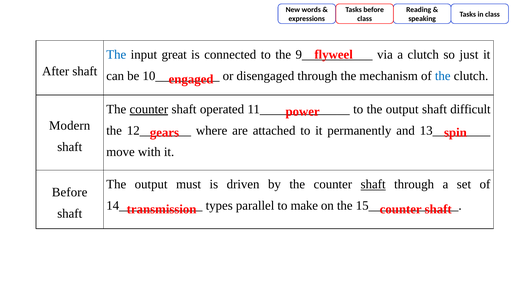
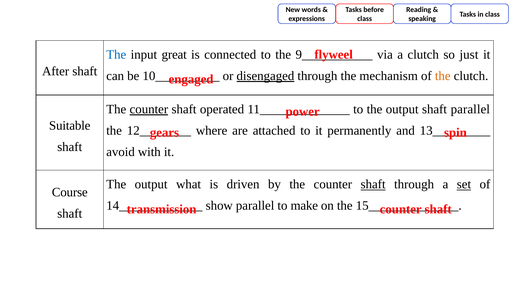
disengaged underline: none -> present
the at (443, 76) colour: blue -> orange
shaft difficult: difficult -> parallel
Modern: Modern -> Suitable
move: move -> avoid
must: must -> what
set underline: none -> present
Before at (70, 192): Before -> Course
types: types -> show
